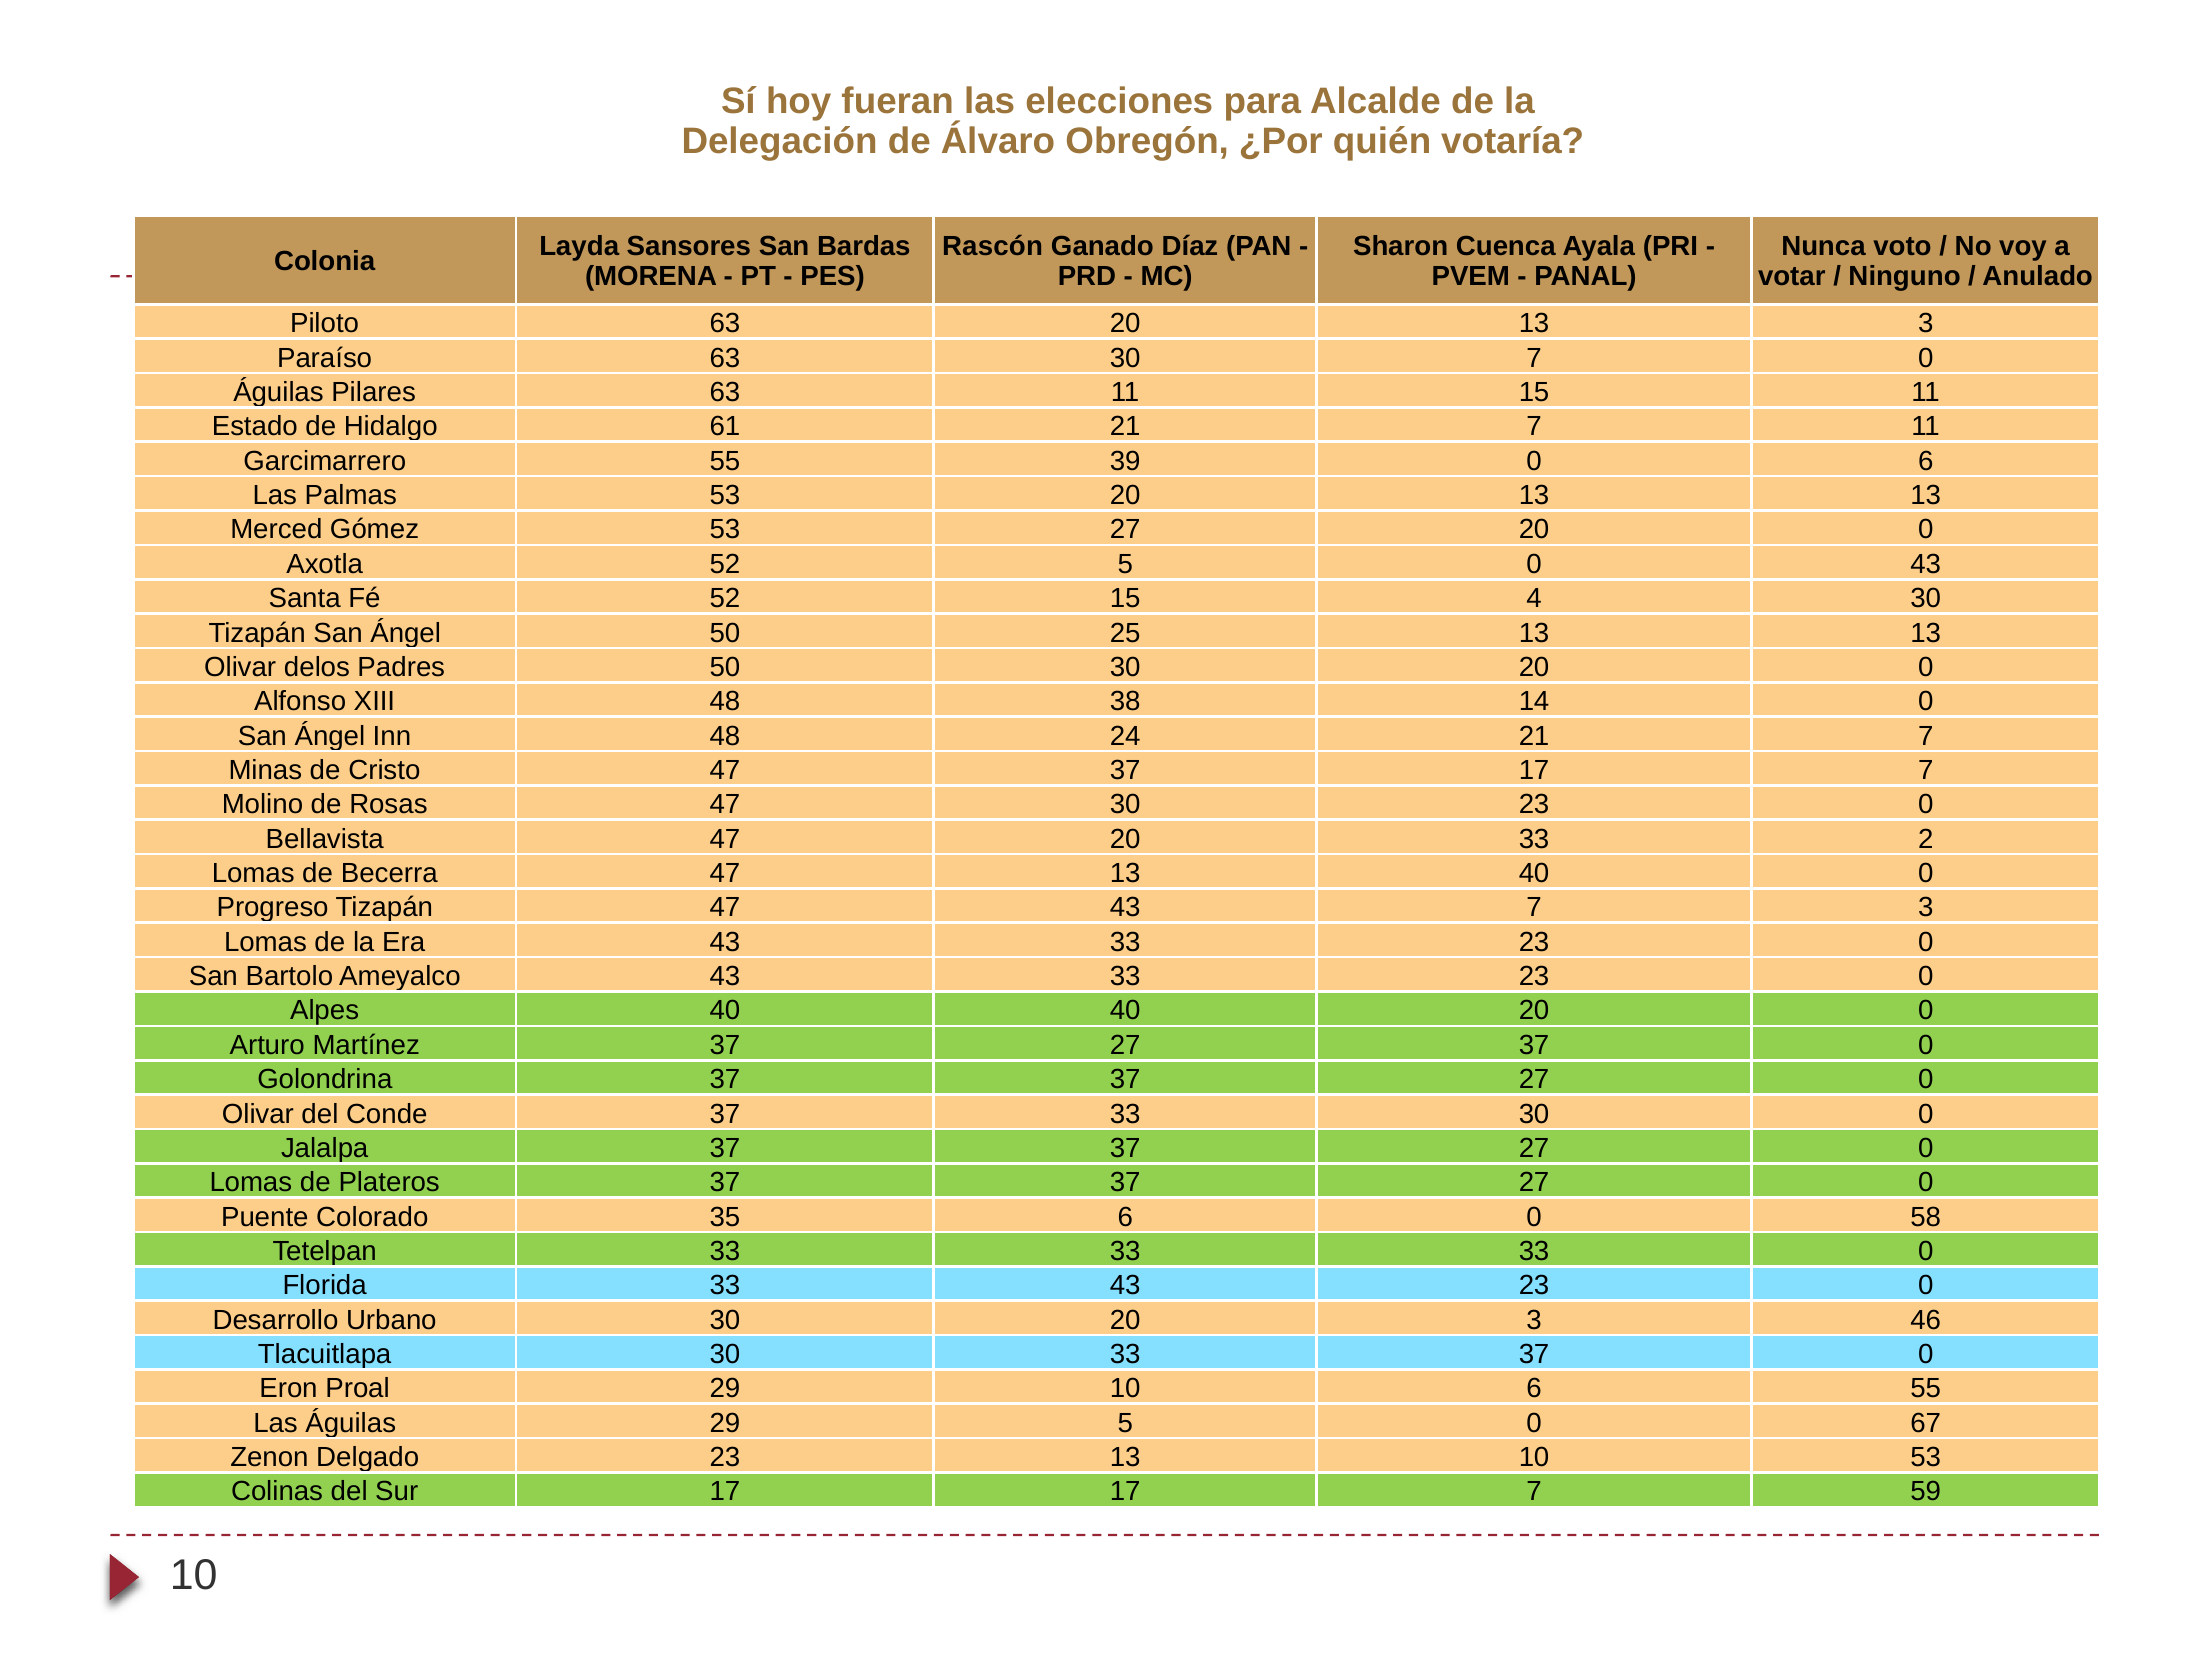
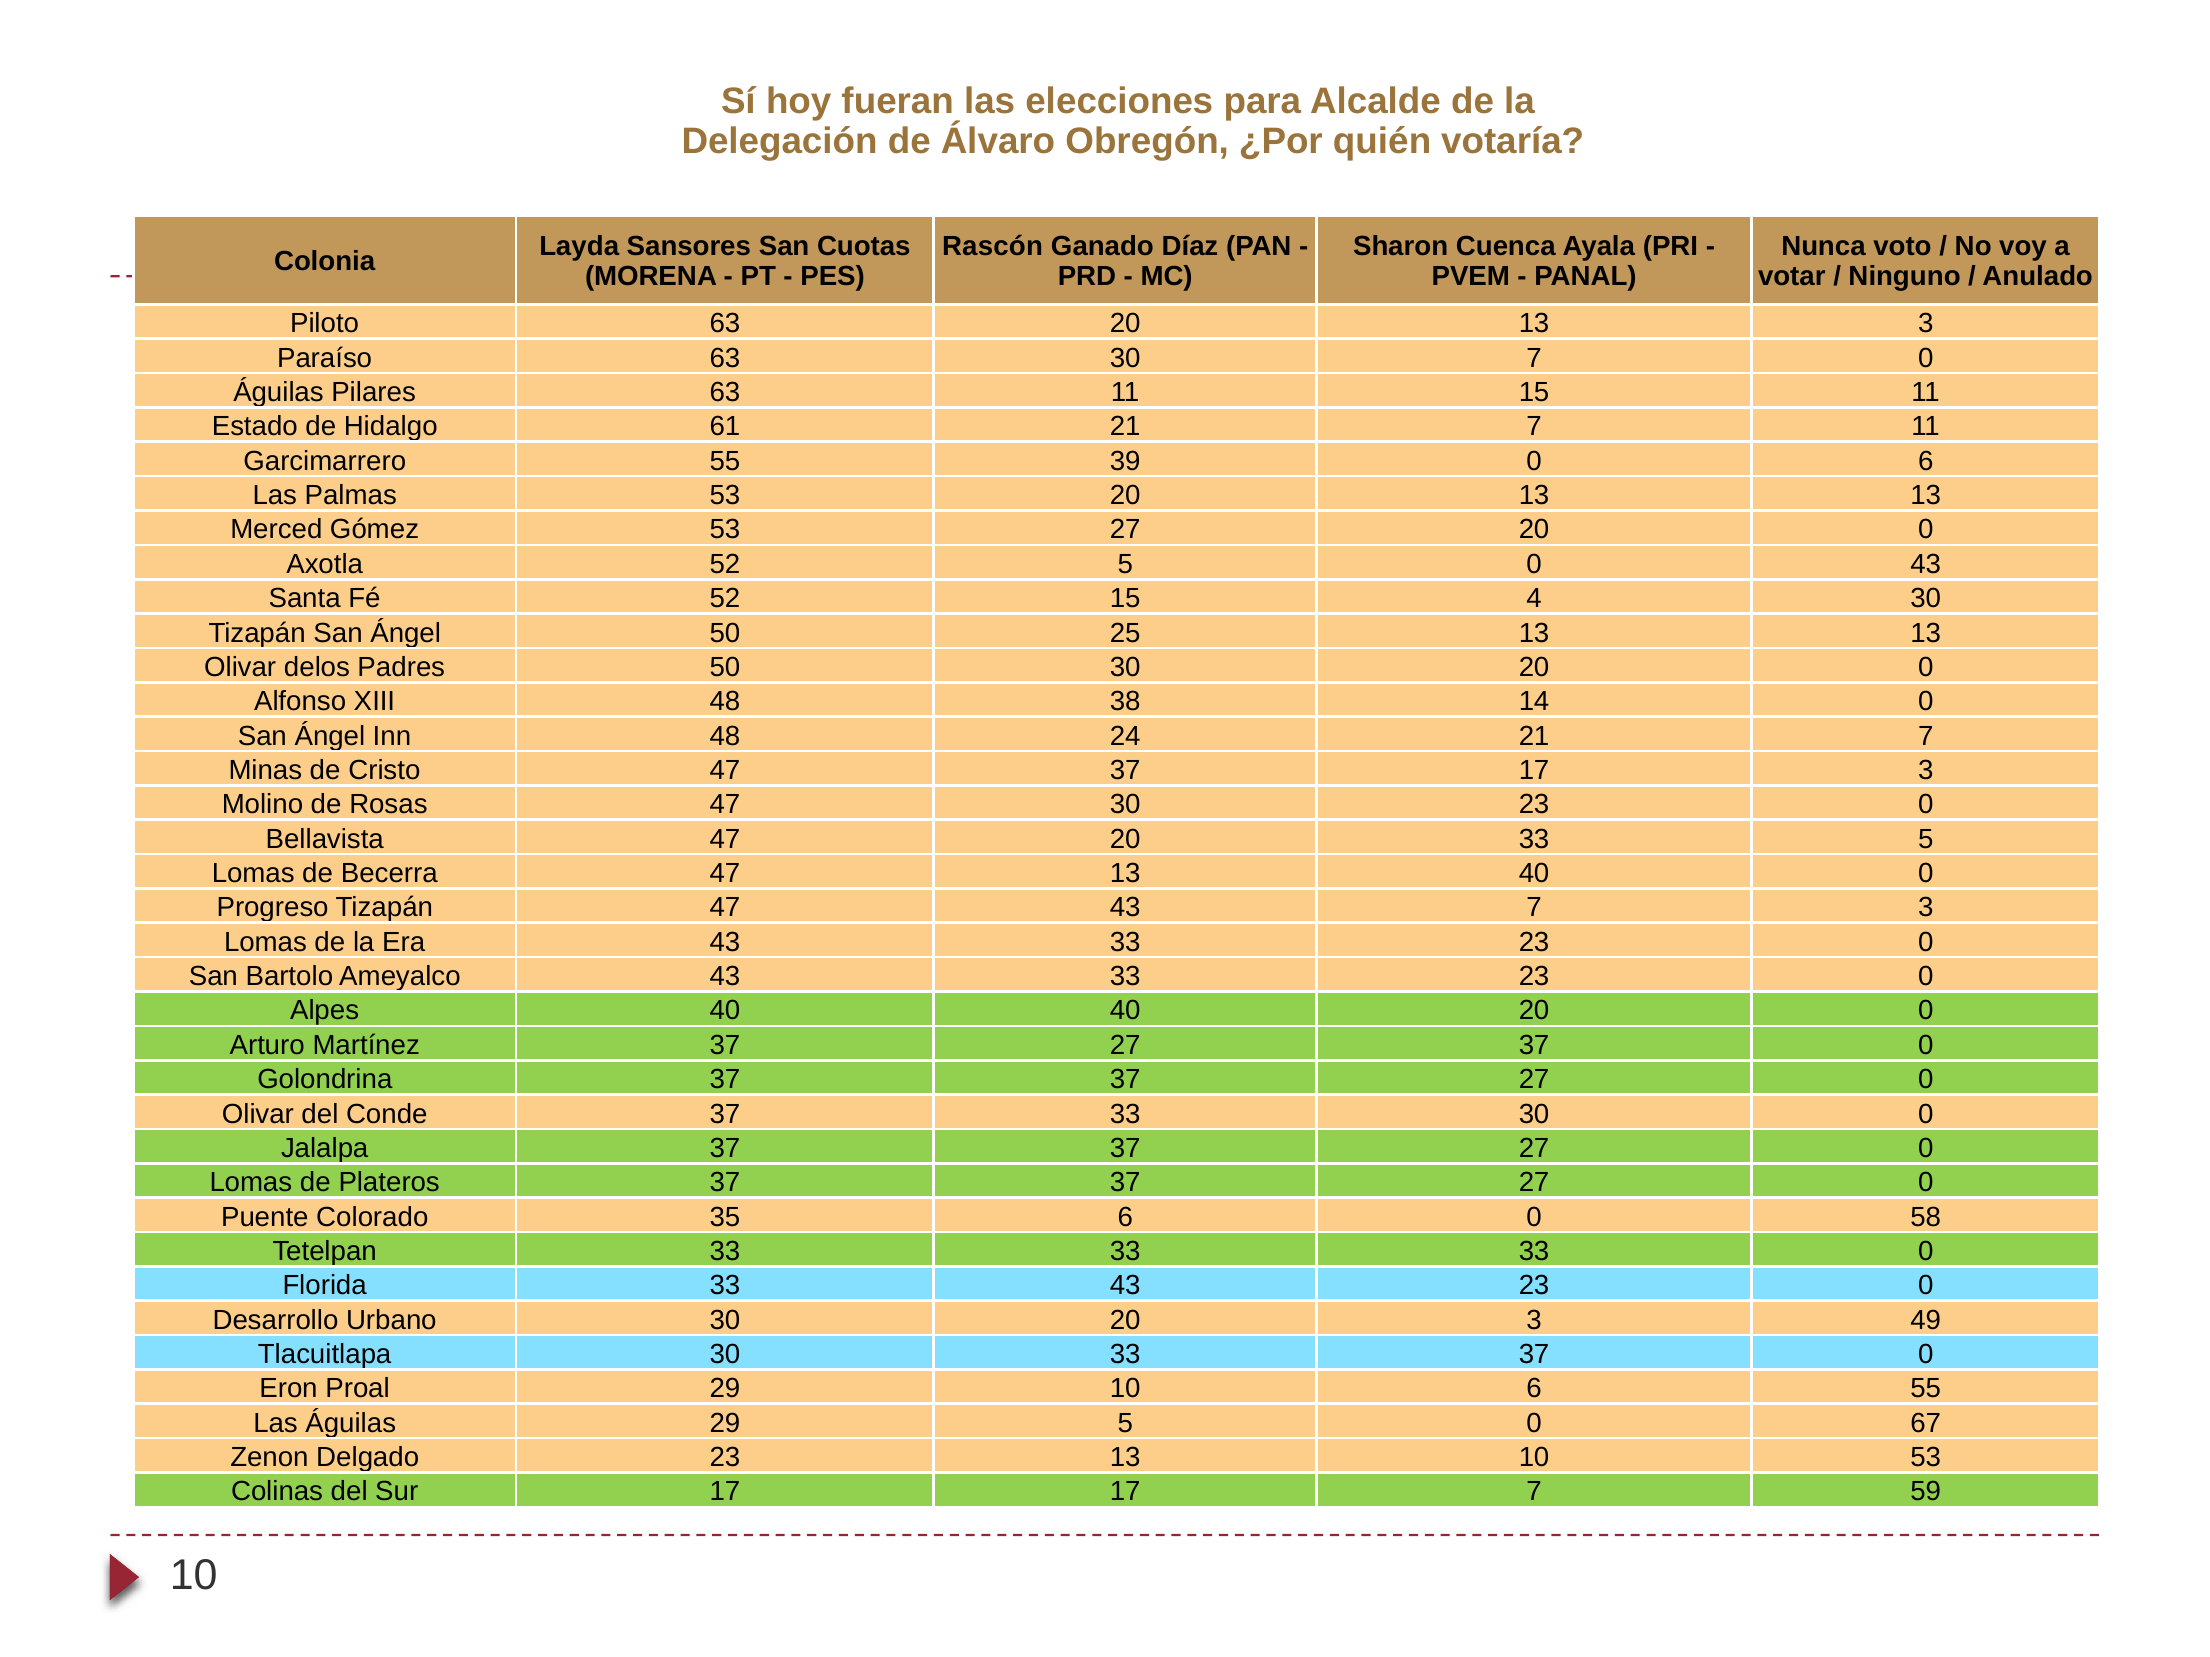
Bardas: Bardas -> Cuotas
37 17 7: 7 -> 3
33 2: 2 -> 5
46: 46 -> 49
